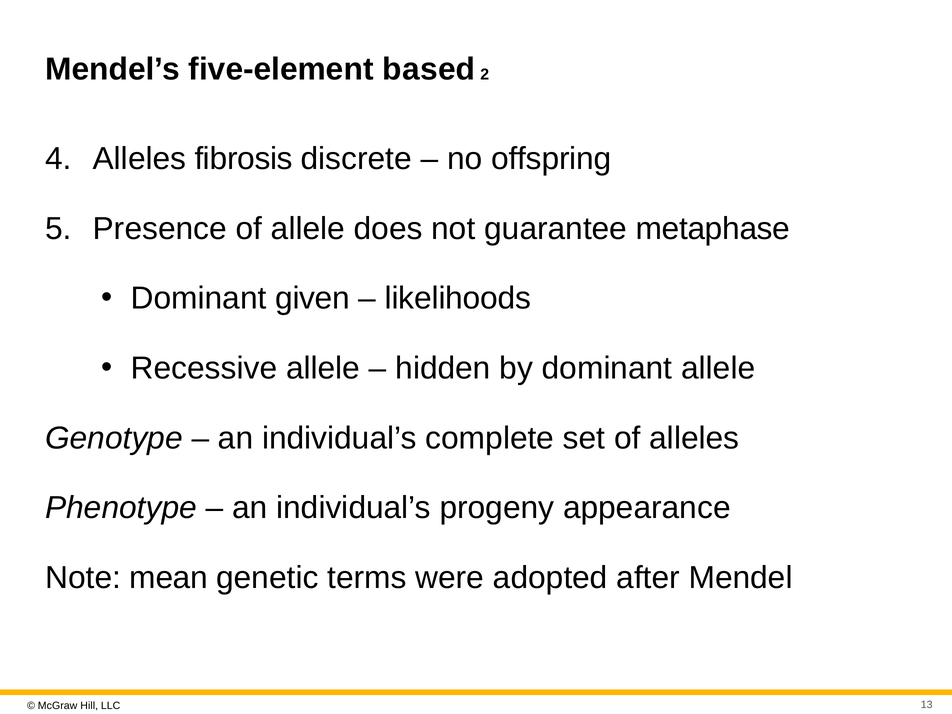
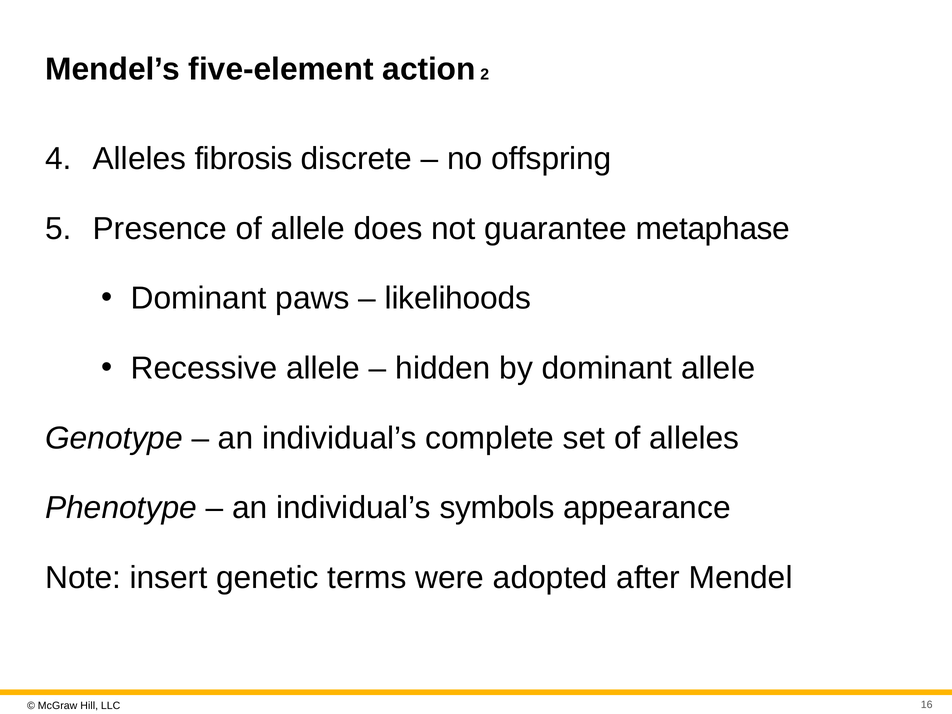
based: based -> action
given: given -> paws
progeny: progeny -> symbols
mean: mean -> insert
13: 13 -> 16
